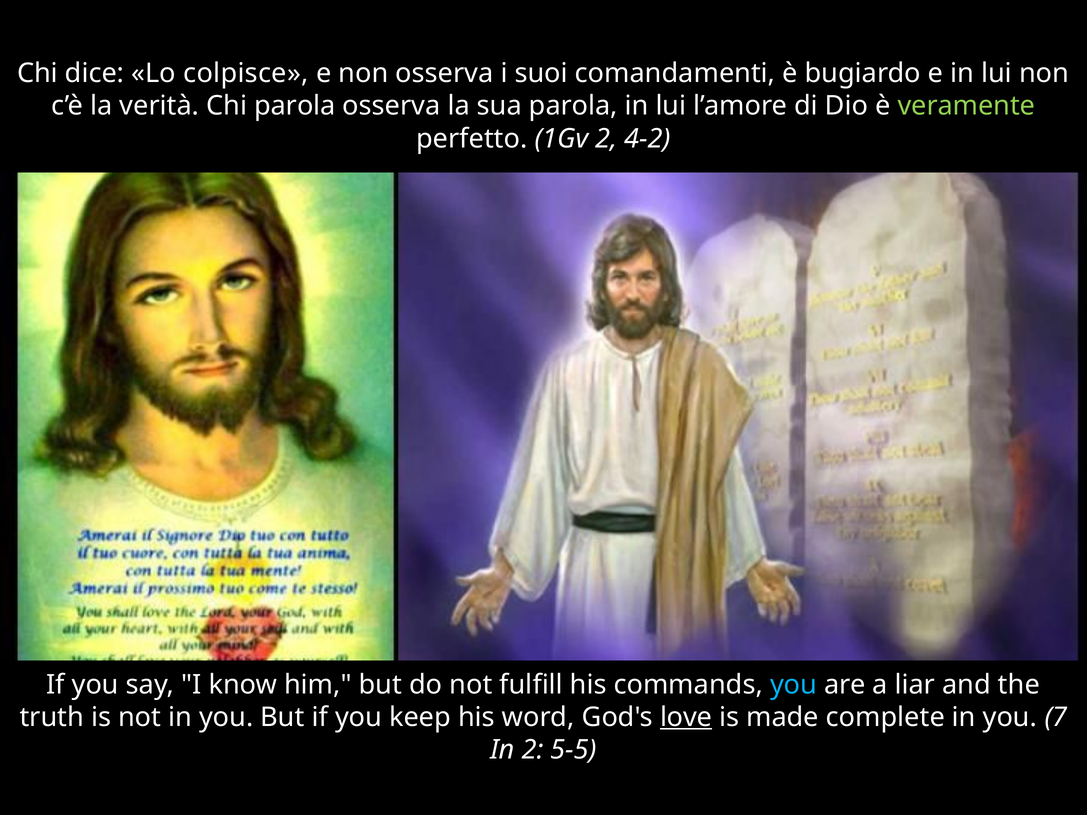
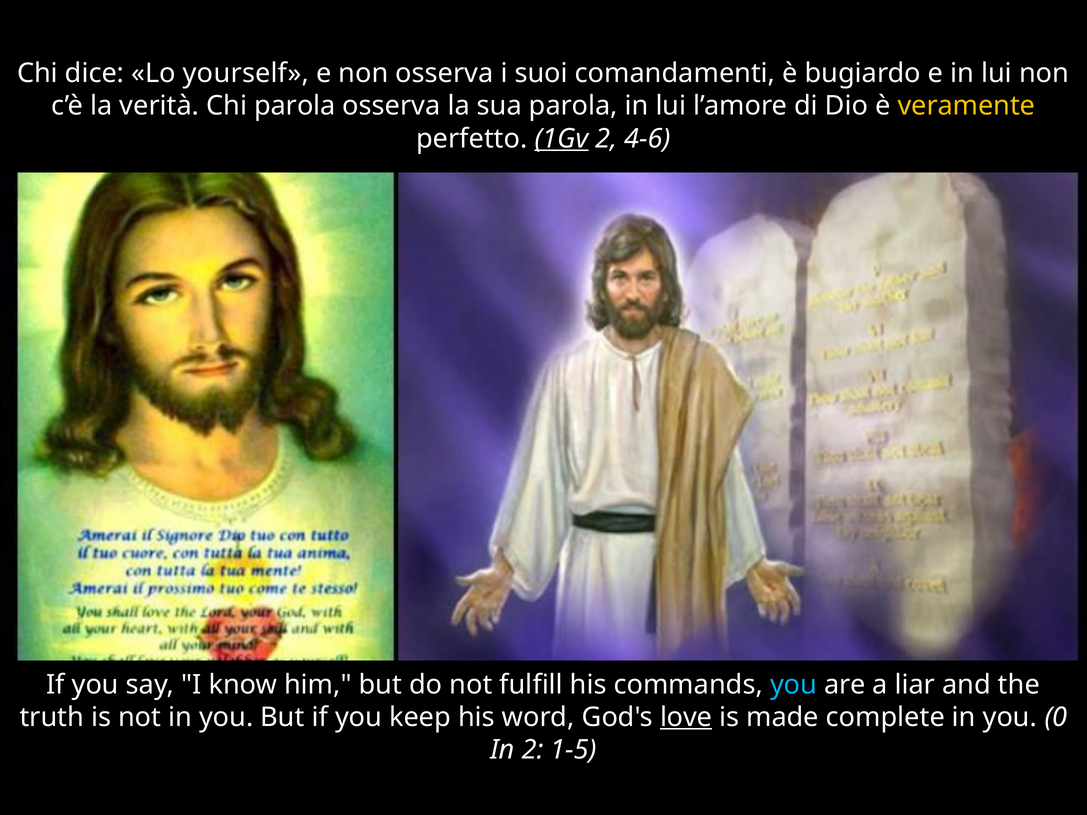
colpisce: colpisce -> yourself
veramente colour: light green -> yellow
1Gv underline: none -> present
4-2: 4-2 -> 4-6
7: 7 -> 0
5-5: 5-5 -> 1-5
